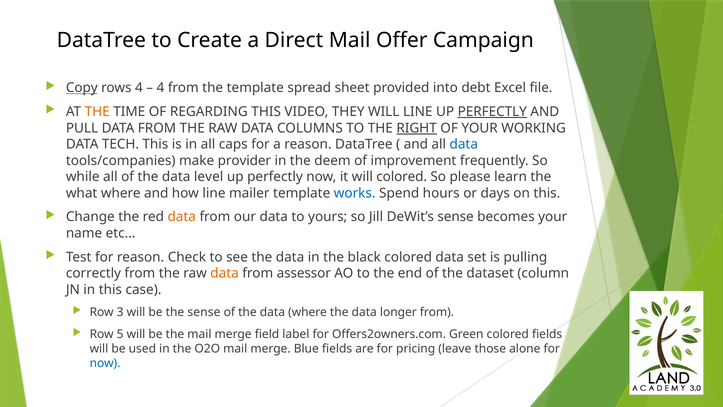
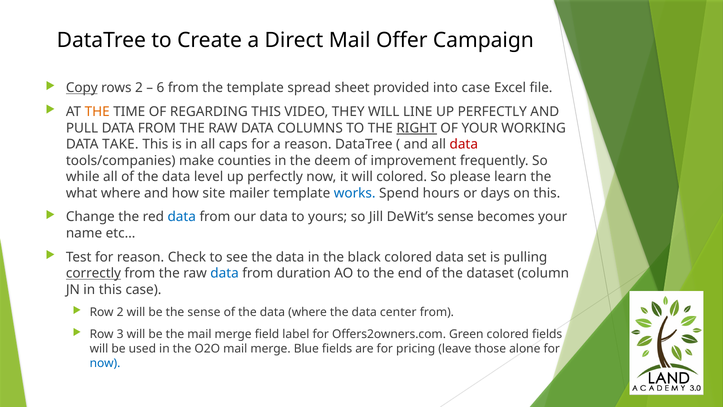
rows 4: 4 -> 2
4 at (160, 88): 4 -> 6
into debt: debt -> case
PERFECTLY at (492, 112) underline: present -> none
TECH: TECH -> TAKE
data at (464, 144) colour: blue -> red
provider: provider -> counties
how line: line -> site
data at (182, 217) colour: orange -> blue
correctly underline: none -> present
data at (225, 273) colour: orange -> blue
assessor: assessor -> duration
Row 3: 3 -> 2
longer: longer -> center
5: 5 -> 3
